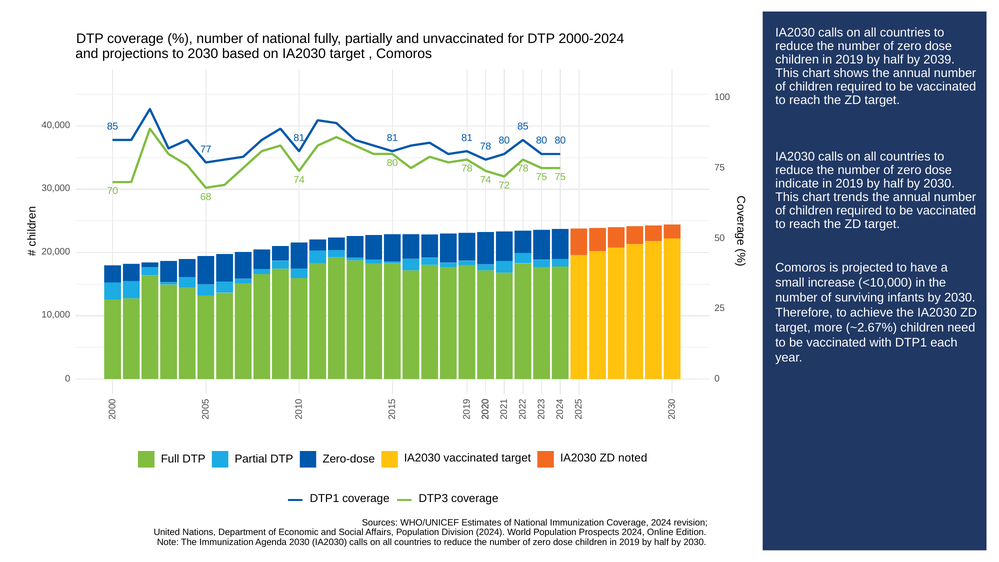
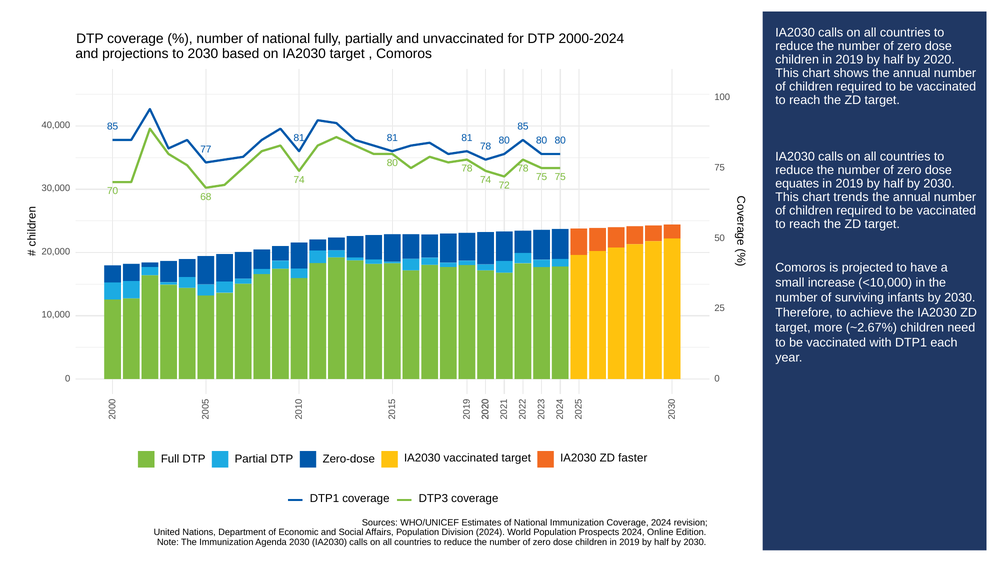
2039: 2039 -> 2020
indicate: indicate -> equates
noted: noted -> faster
